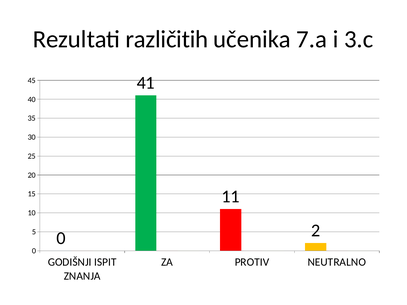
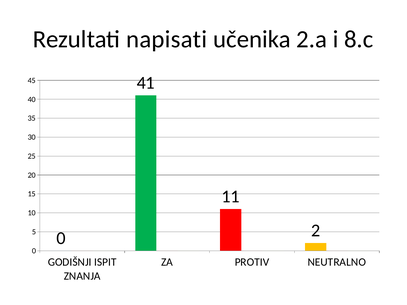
različitih: različitih -> napisati
7.a: 7.a -> 2.a
3.c: 3.c -> 8.c
